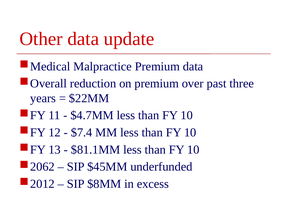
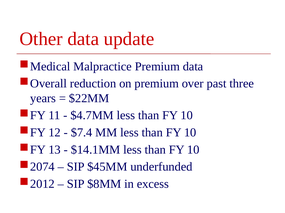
$81.1MM: $81.1MM -> $14.1MM
2062: 2062 -> 2074
